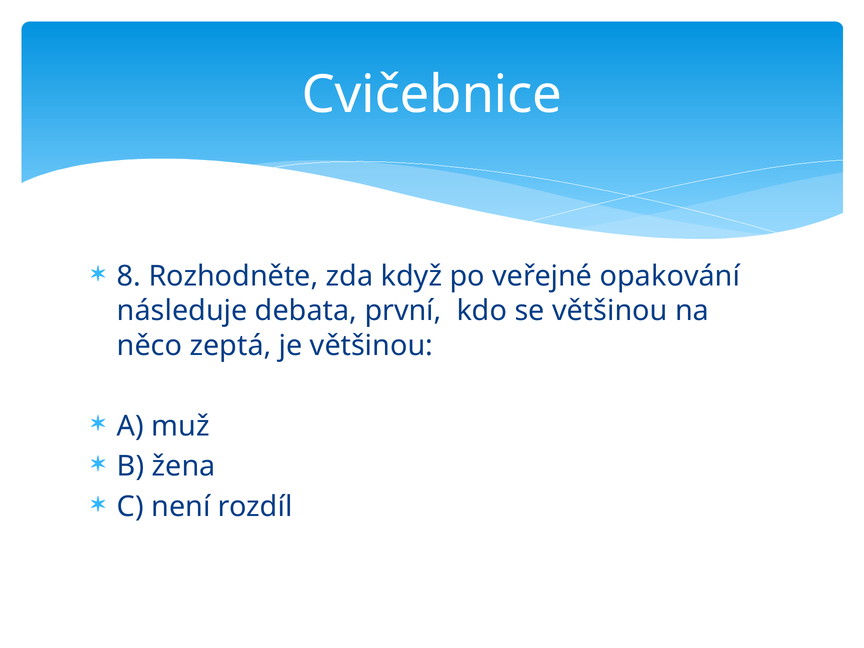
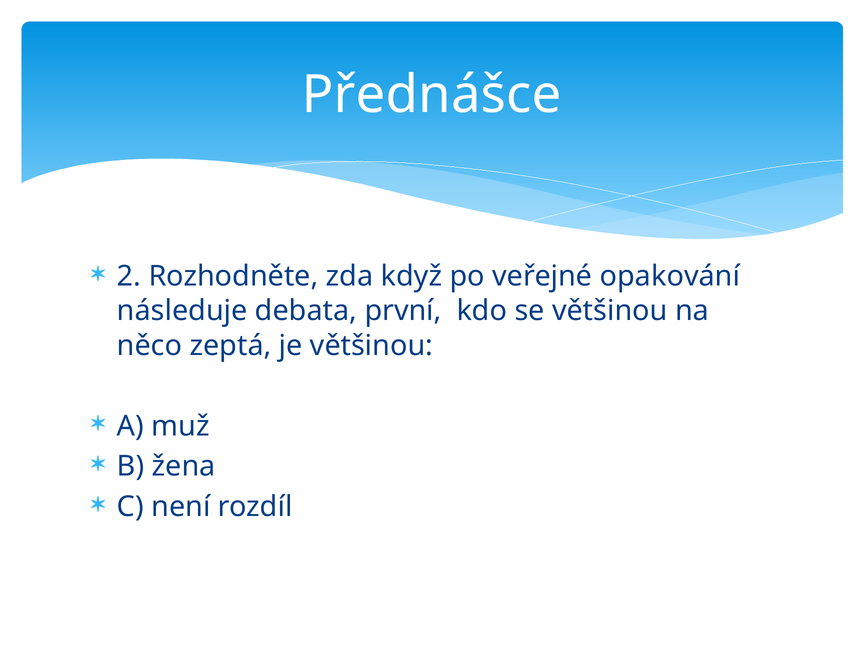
Cvičebnice: Cvičebnice -> Přednášce
8: 8 -> 2
